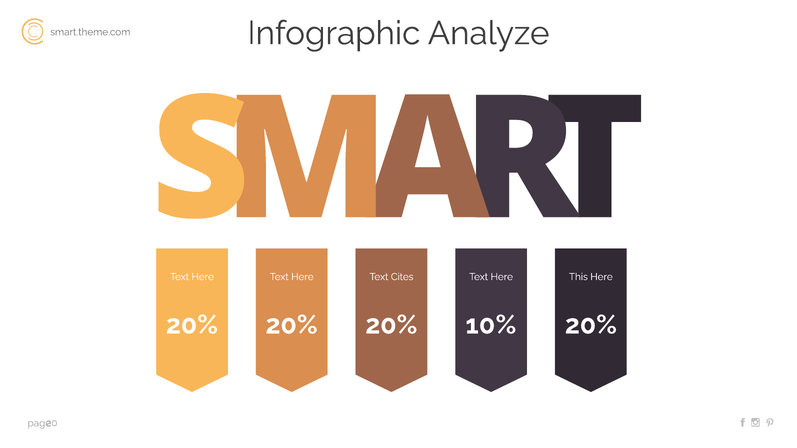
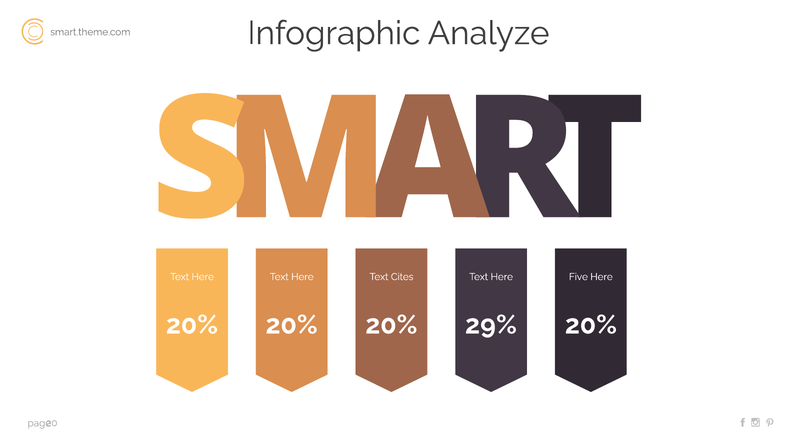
This: This -> Five
10%: 10% -> 29%
